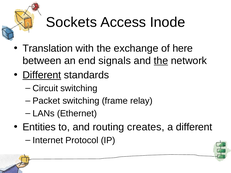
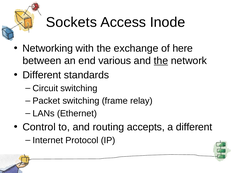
Translation: Translation -> Networking
signals: signals -> various
Different at (42, 75) underline: present -> none
Entities: Entities -> Control
creates: creates -> accepts
